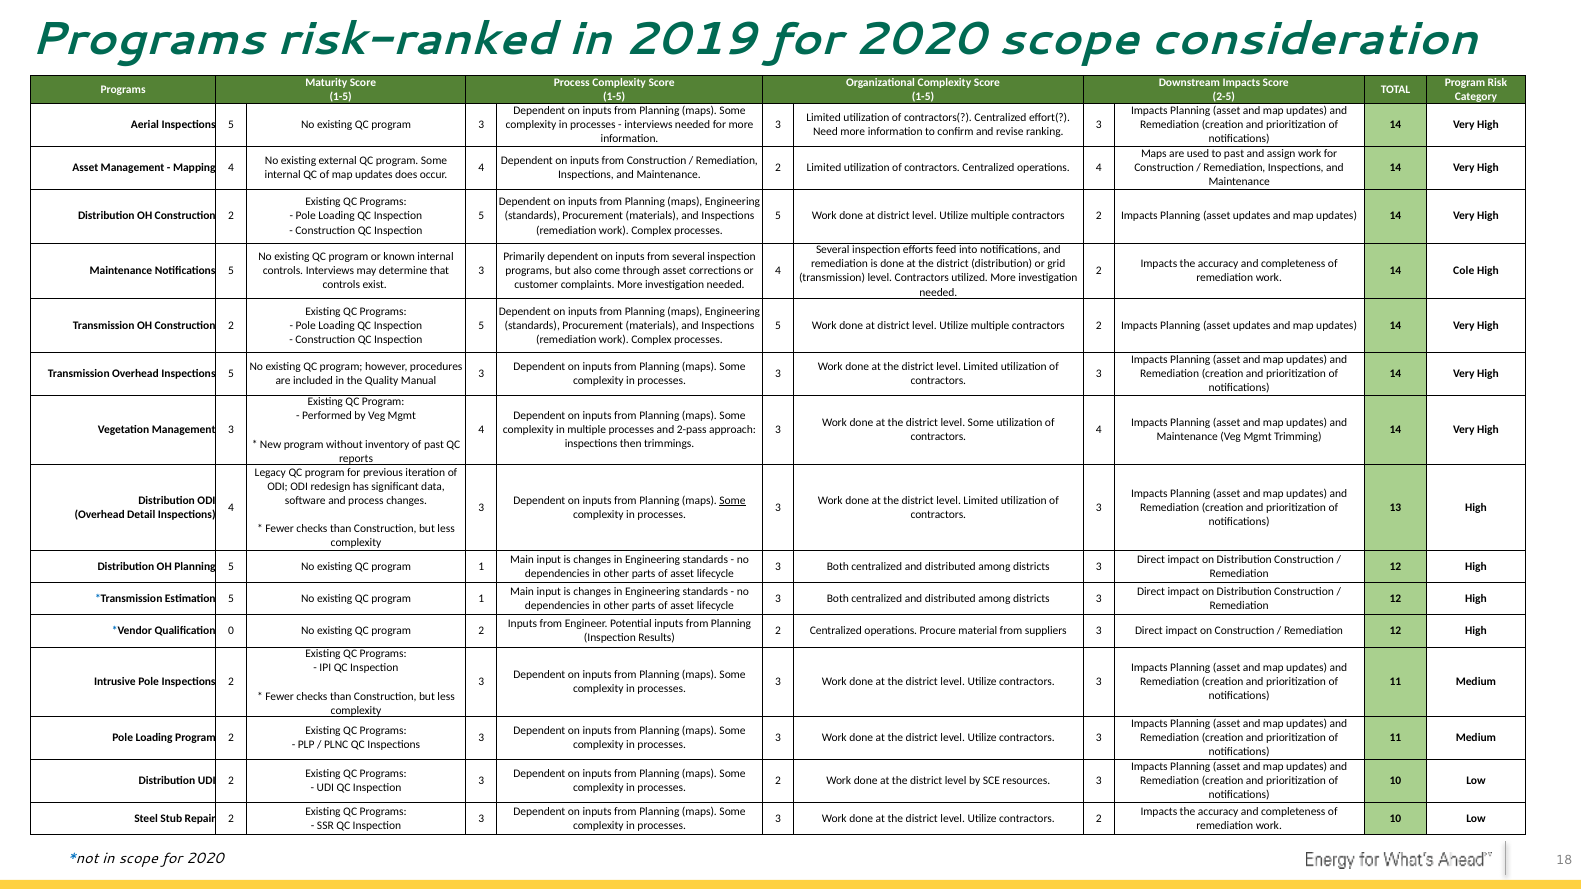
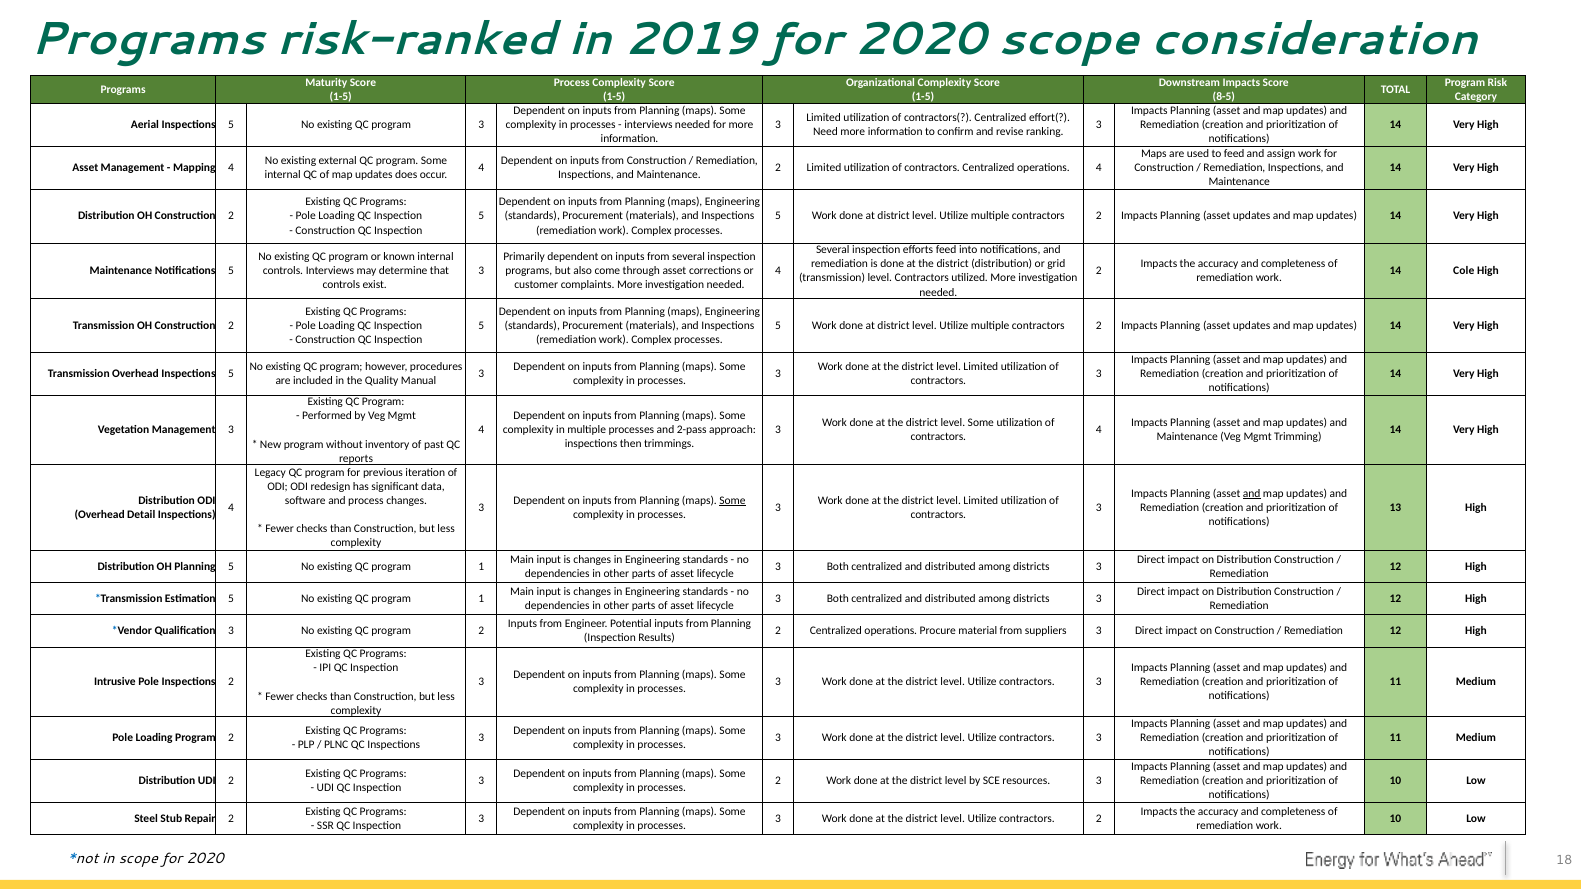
2-5: 2-5 -> 8-5
to past: past -> feed
and at (1252, 493) underline: none -> present
Qualification 0: 0 -> 3
